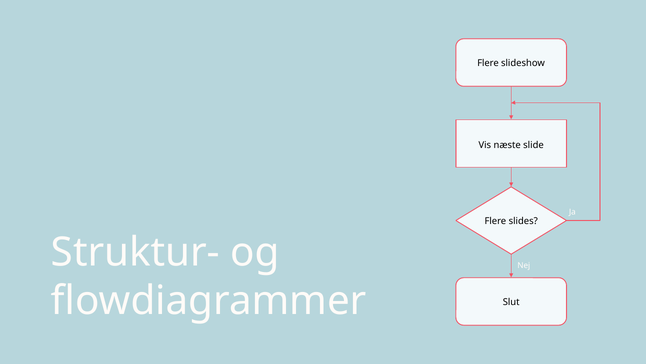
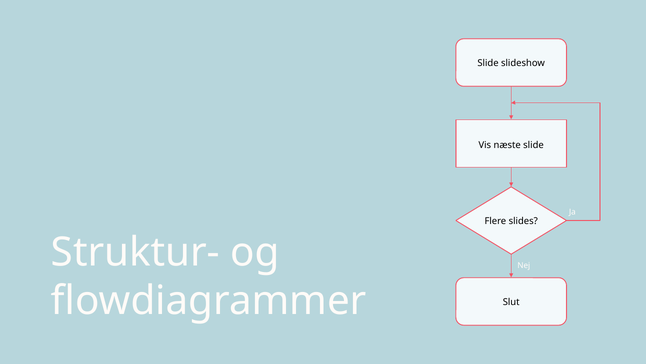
Flere at (488, 63): Flere -> Slide
